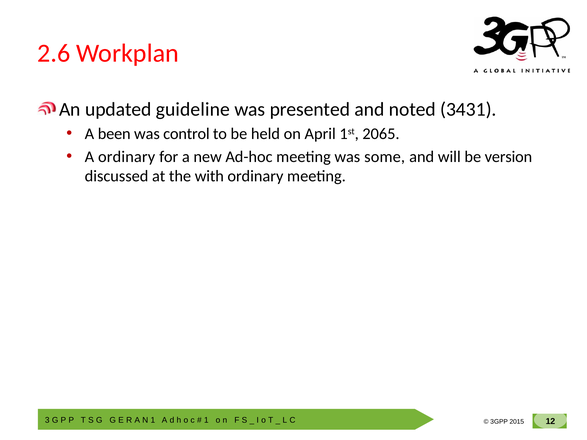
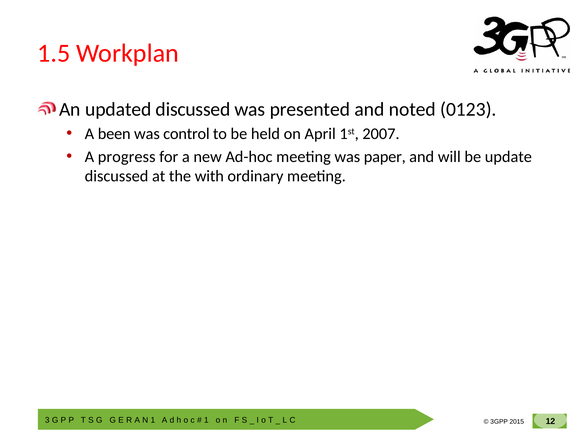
2.6: 2.6 -> 1.5
updated guideline: guideline -> discussed
3431: 3431 -> 0123
2065: 2065 -> 2007
A ordinary: ordinary -> progress
some: some -> paper
version: version -> update
